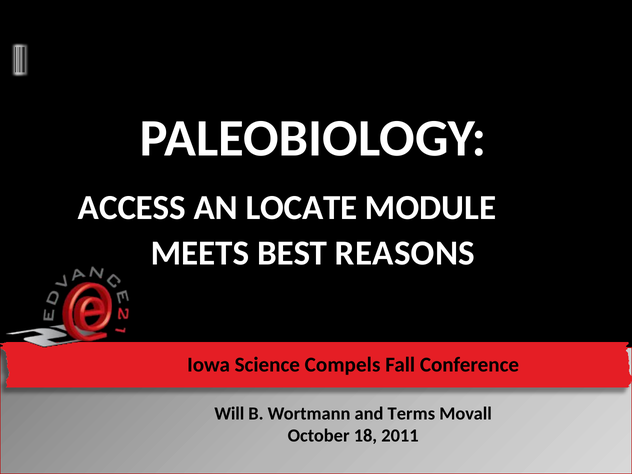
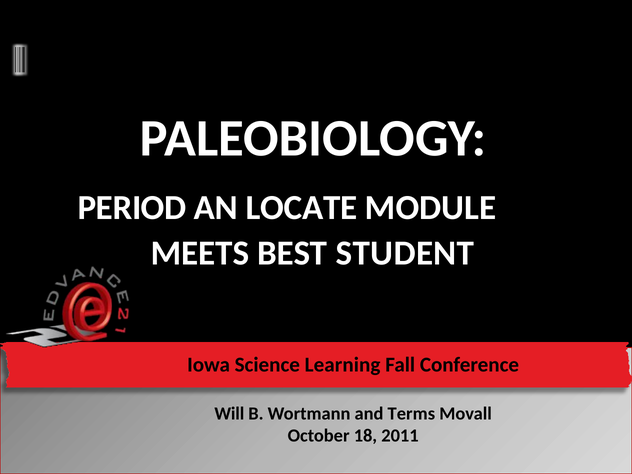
ACCESS: ACCESS -> PERIOD
REASONS: REASONS -> STUDENT
Compels: Compels -> Learning
